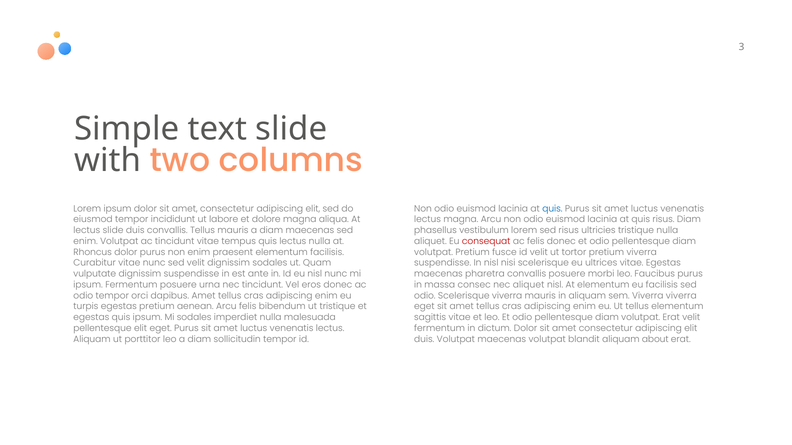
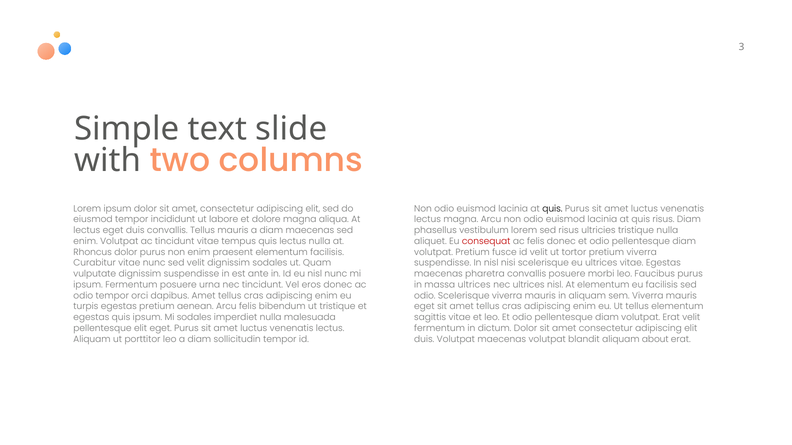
quis at (552, 209) colour: blue -> black
lectus slide: slide -> eget
massa consec: consec -> ultrices
nec aliquet: aliquet -> ultrices
sem Viverra viverra: viverra -> mauris
